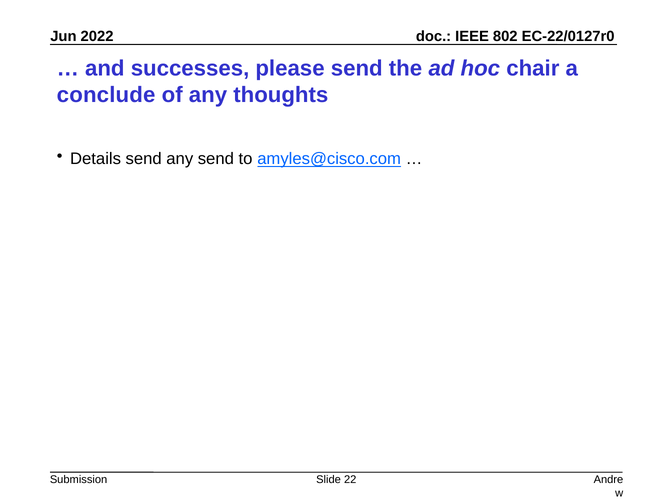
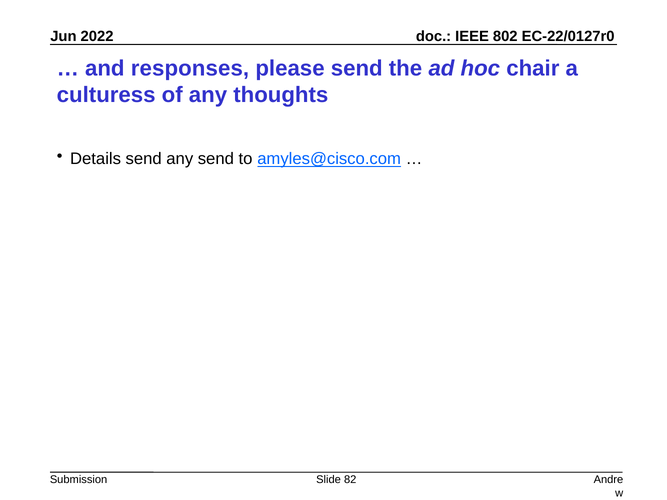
successes: successes -> responses
conclude: conclude -> culturess
22: 22 -> 82
